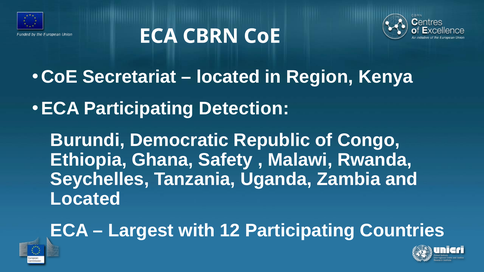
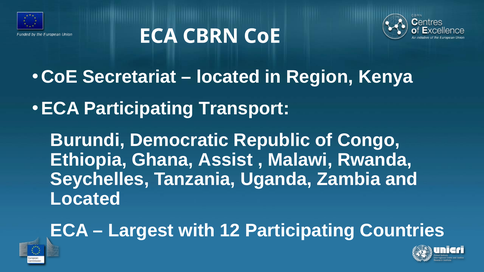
Detection: Detection -> Transport
Safety: Safety -> Assist
